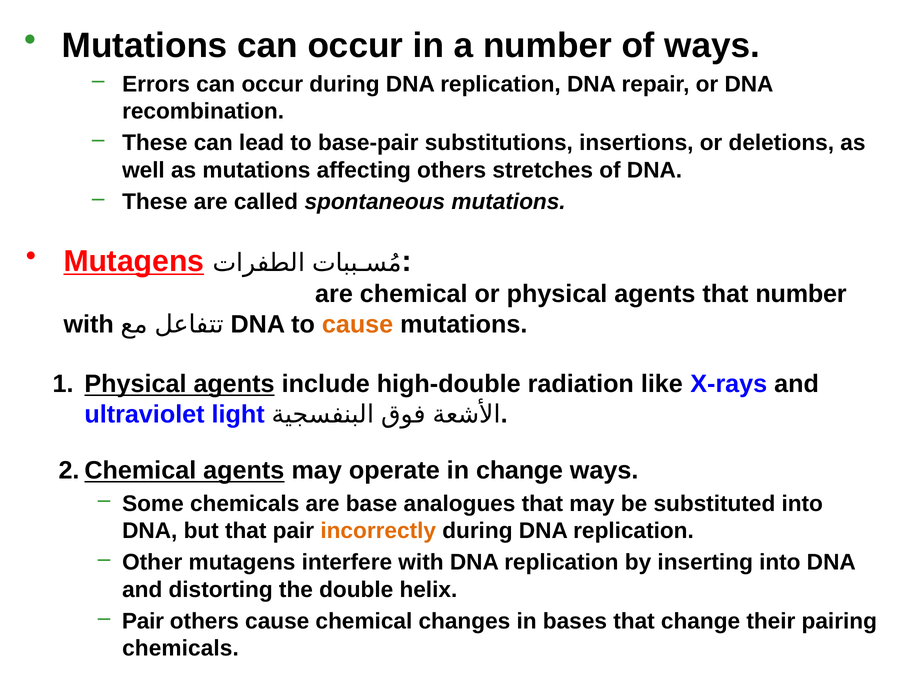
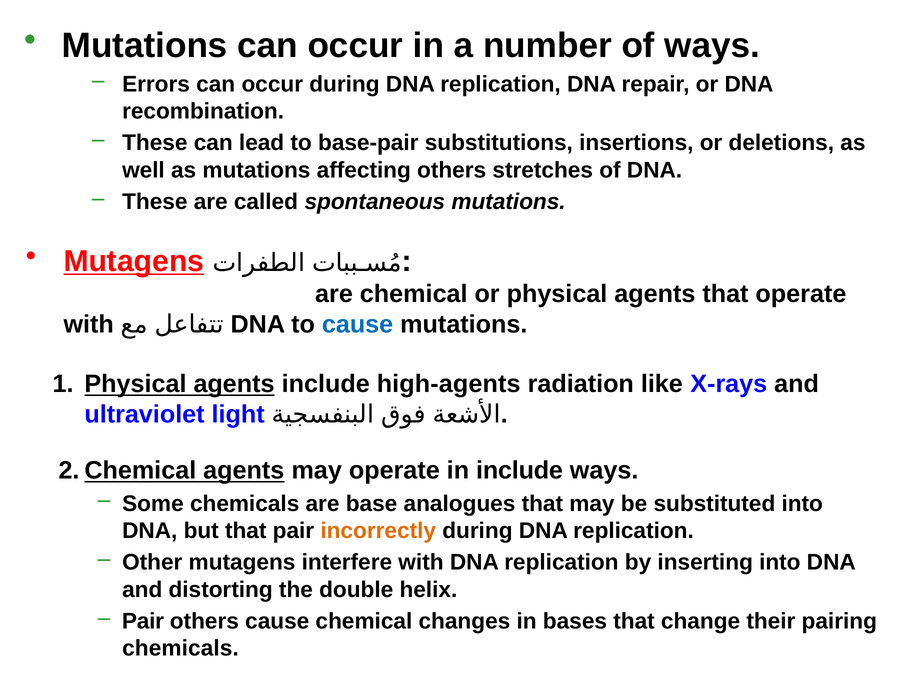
that number: number -> operate
cause at (358, 324) colour: orange -> blue
high-double: high-double -> high-agents
in change: change -> include
